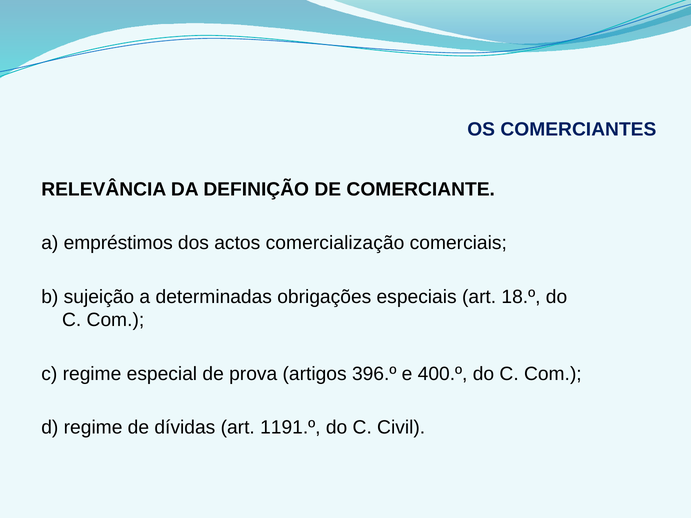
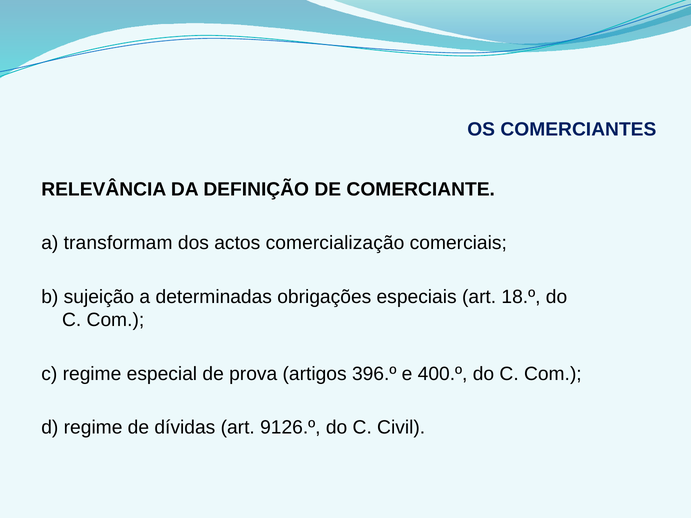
empréstimos: empréstimos -> transformam
1191.º: 1191.º -> 9126.º
